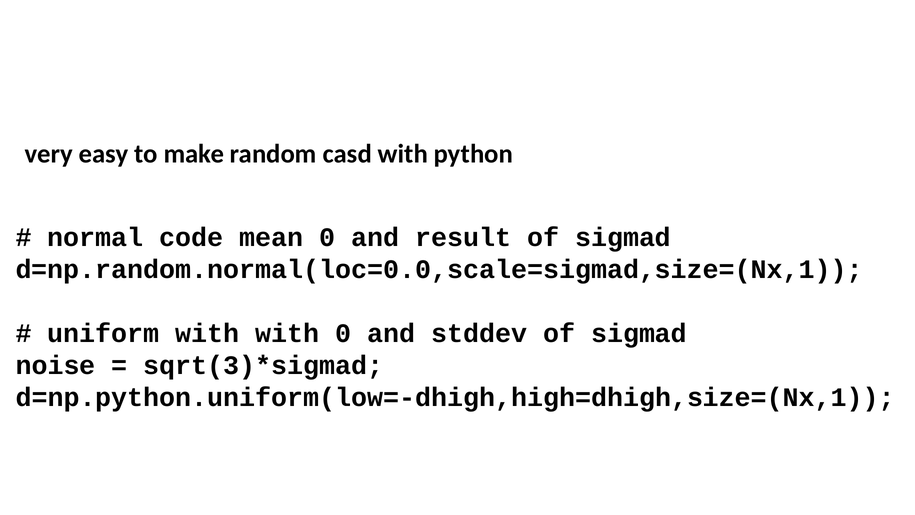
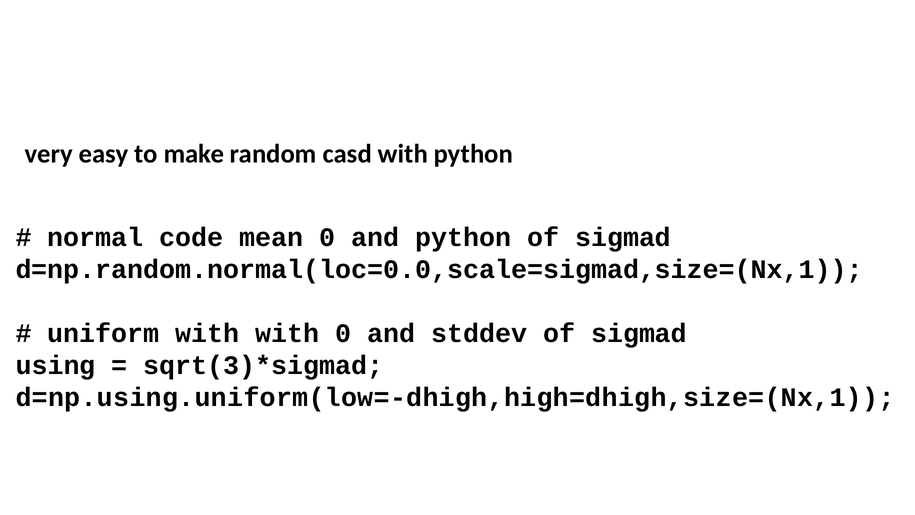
and result: result -> python
noise: noise -> using
d=np.python.uniform(low=-dhigh,high=dhigh,size=(Nx,1: d=np.python.uniform(low=-dhigh,high=dhigh,size=(Nx,1 -> d=np.using.uniform(low=-dhigh,high=dhigh,size=(Nx,1
